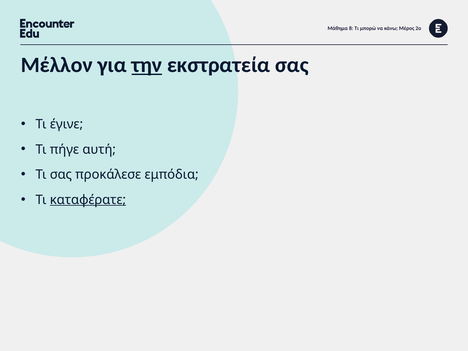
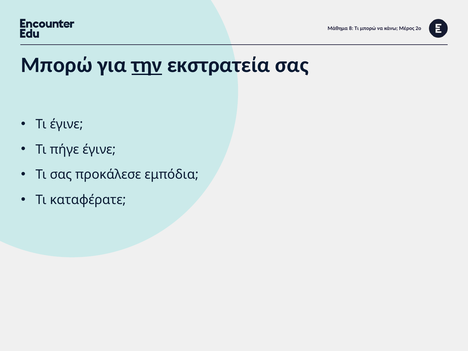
Μέλλον at (57, 65): Μέλλον -> Μπορώ
πήγε αυτή: αυτή -> έγινε
καταφέρατε underline: present -> none
